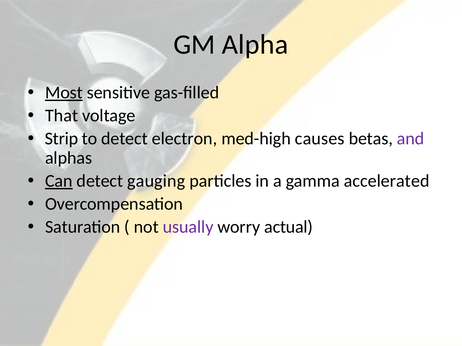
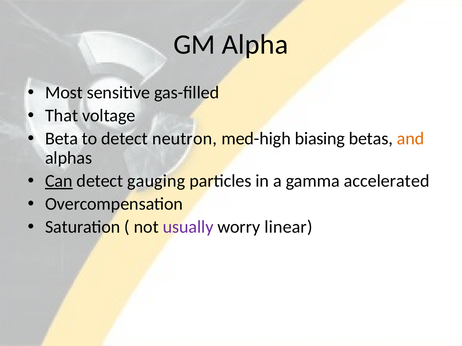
Most underline: present -> none
Strip: Strip -> Beta
electron: electron -> neutron
causes: causes -> biasing
and colour: purple -> orange
actual: actual -> linear
